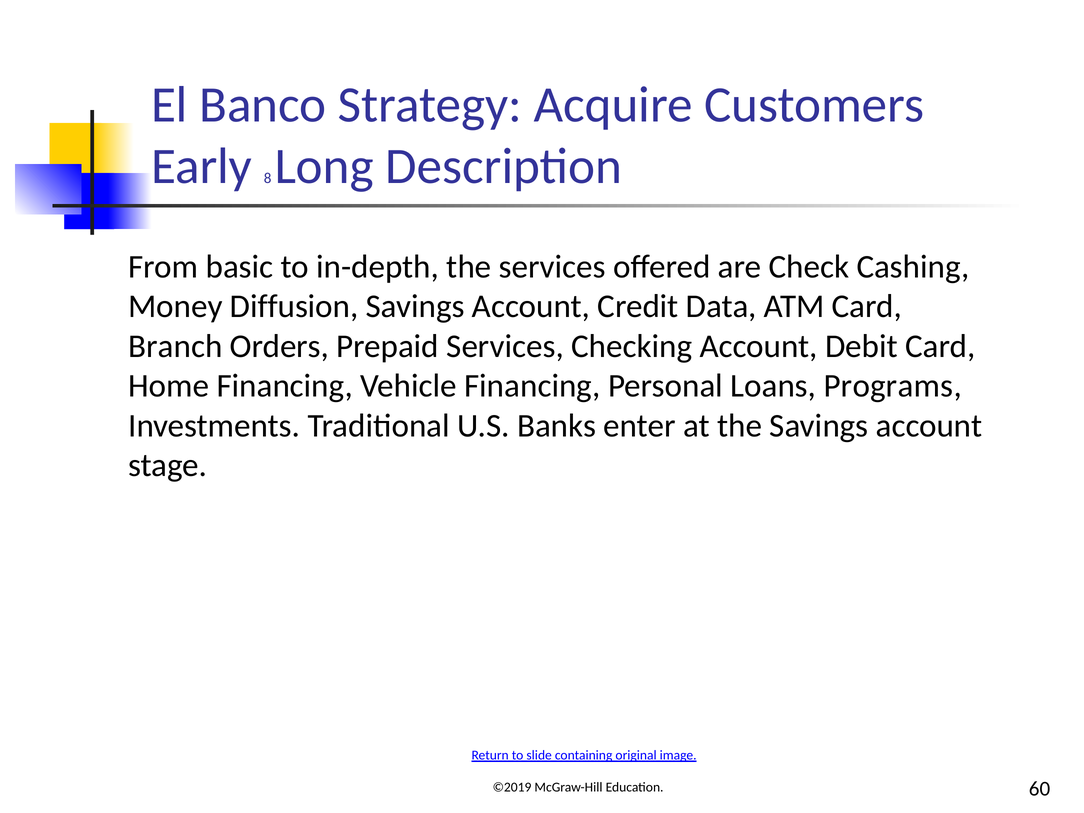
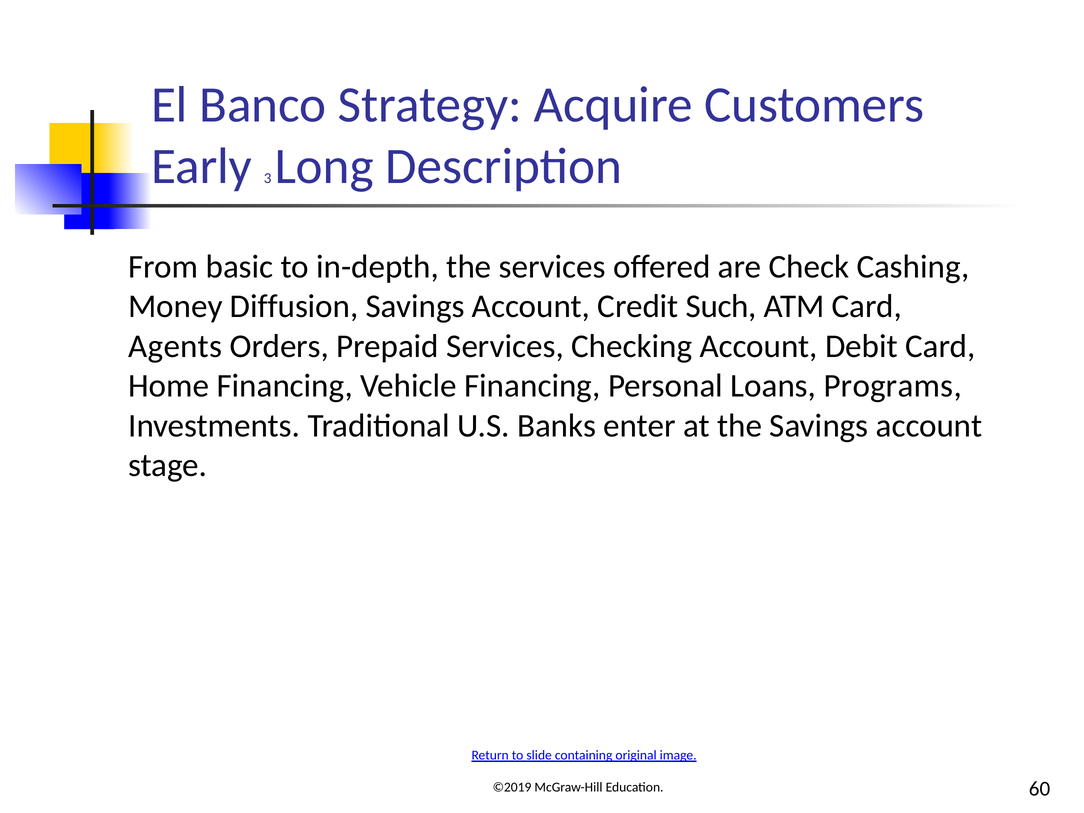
8: 8 -> 3
Data: Data -> Such
Branch: Branch -> Agents
